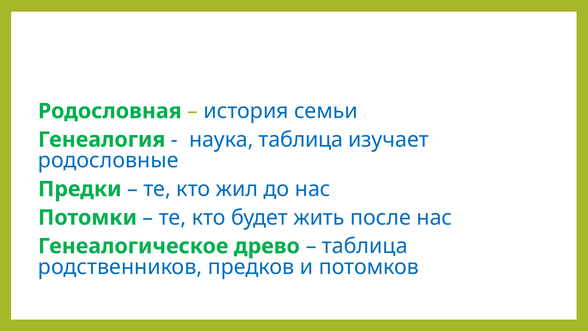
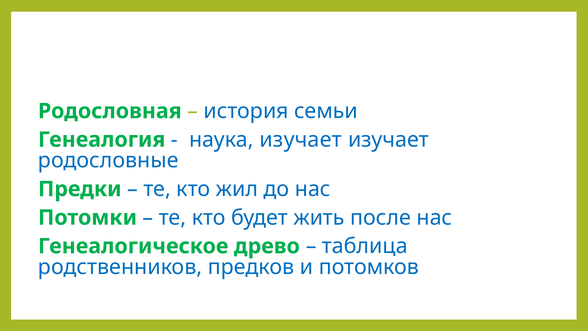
наука таблица: таблица -> изучает
